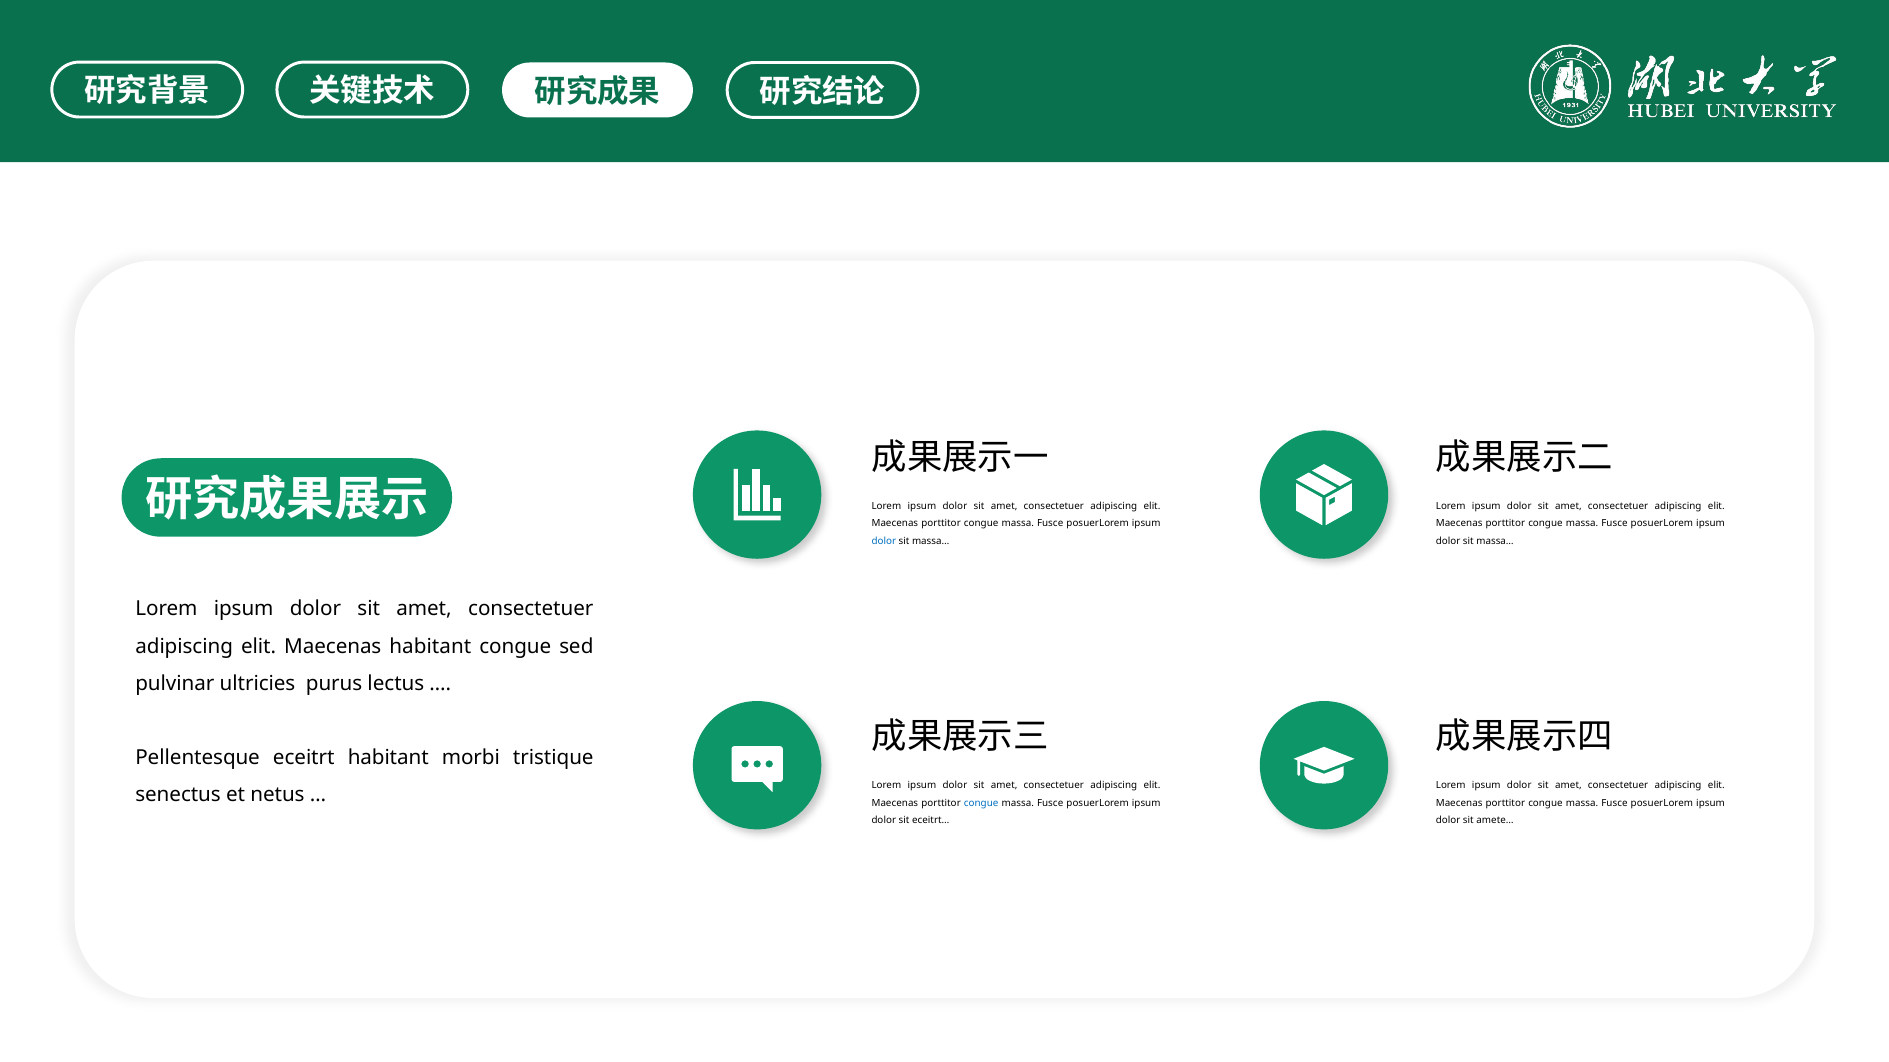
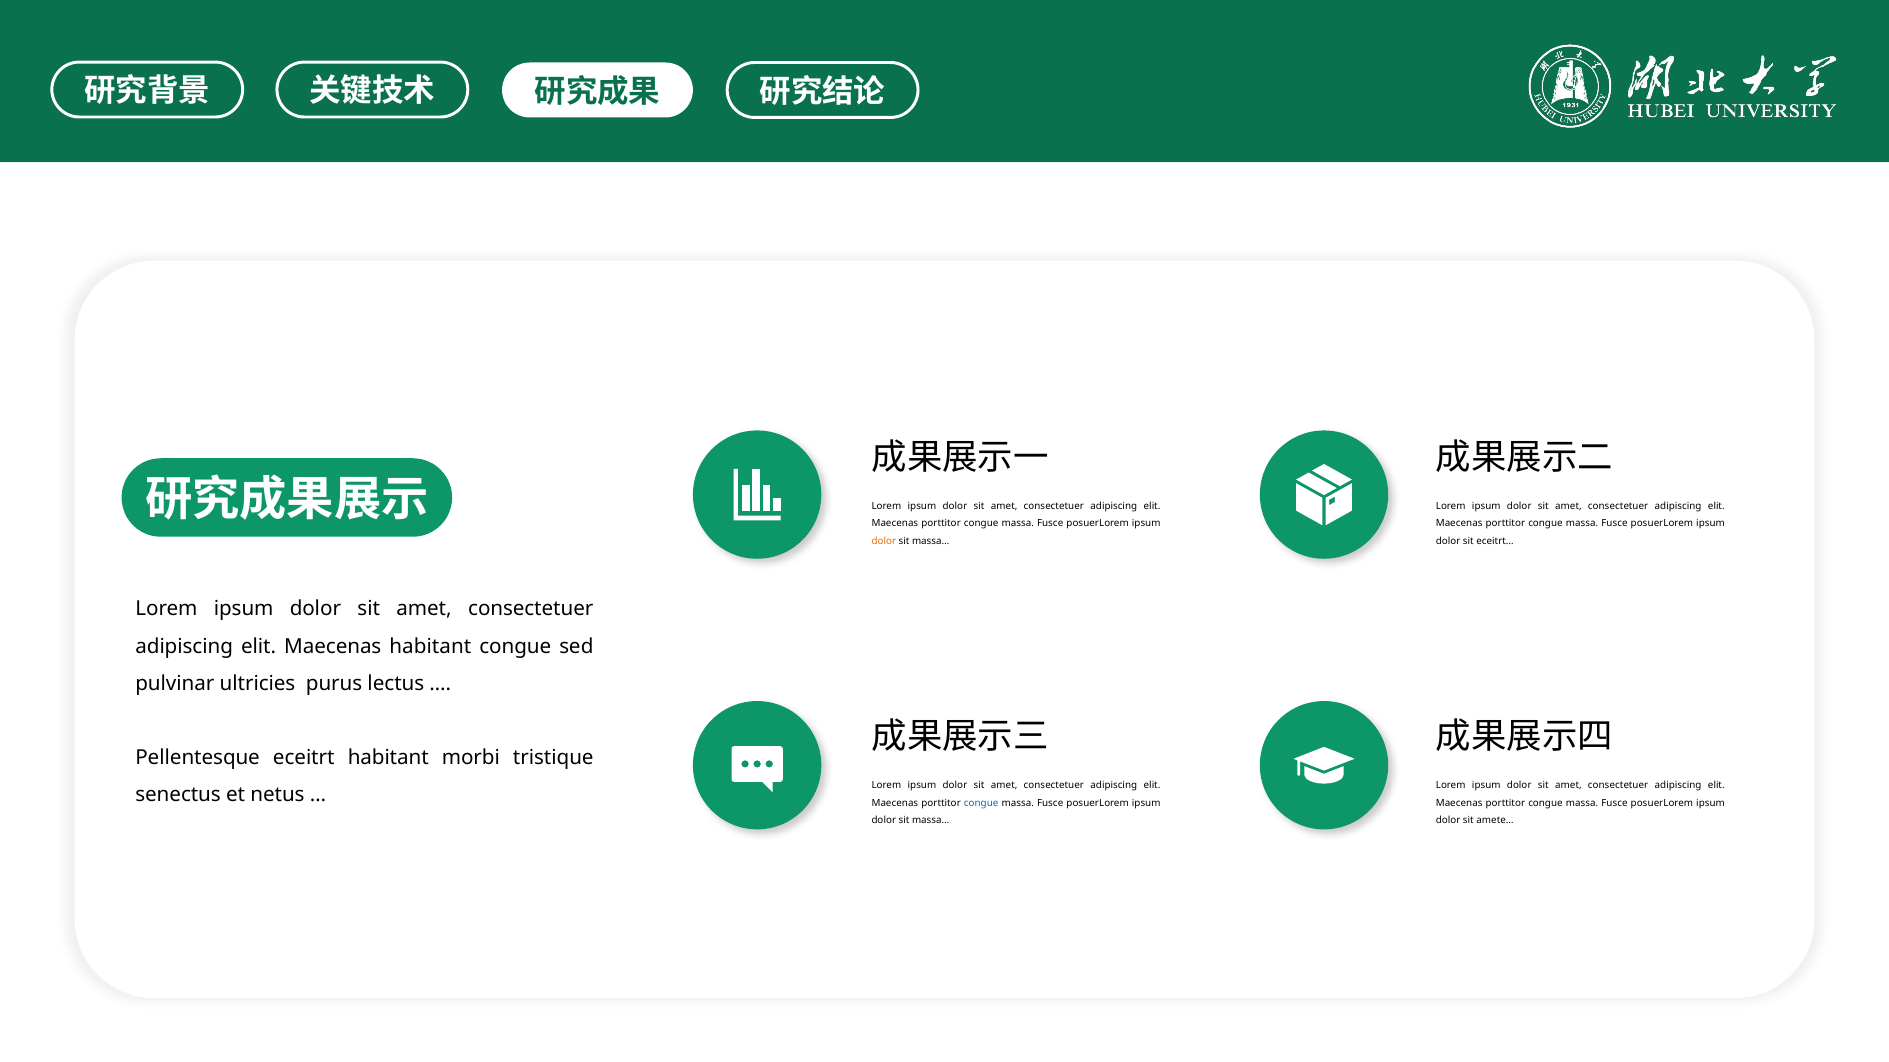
dolor at (884, 541) colour: blue -> orange
massa… at (1495, 541): massa… -> eceitrt…
eceitrt… at (931, 821): eceitrt… -> massa…
